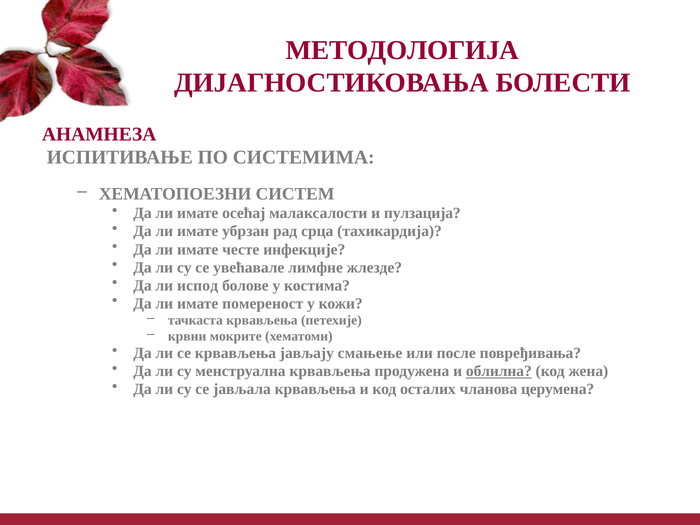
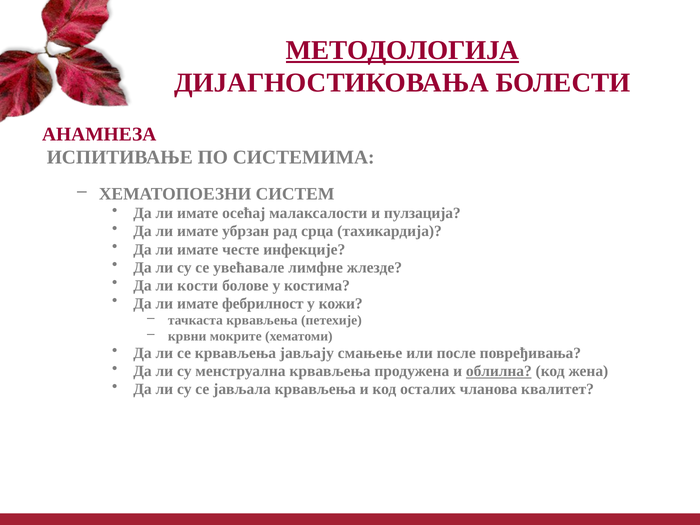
МЕТОДОЛОГИЈА underline: none -> present
испод: испод -> кости
помереност: помереност -> фебрилност
церумена: церумена -> квалитет
